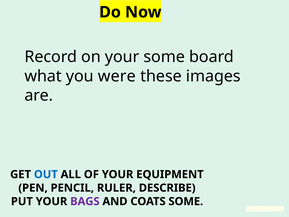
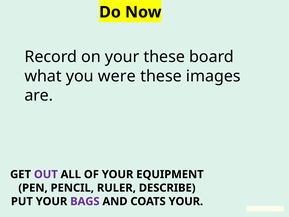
your some: some -> these
OUT colour: blue -> purple
COATS SOME: SOME -> YOUR
